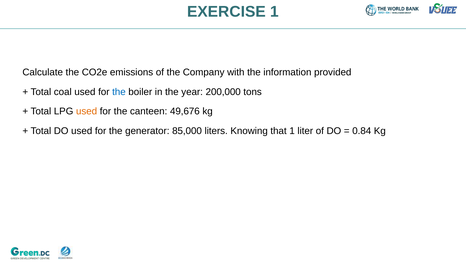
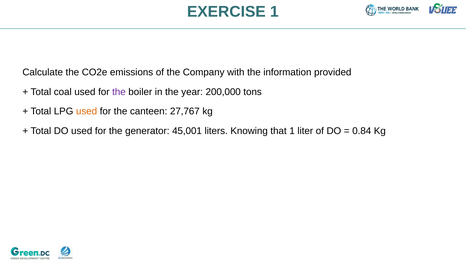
the at (119, 92) colour: blue -> purple
49,676: 49,676 -> 27,767
85,000: 85,000 -> 45,001
